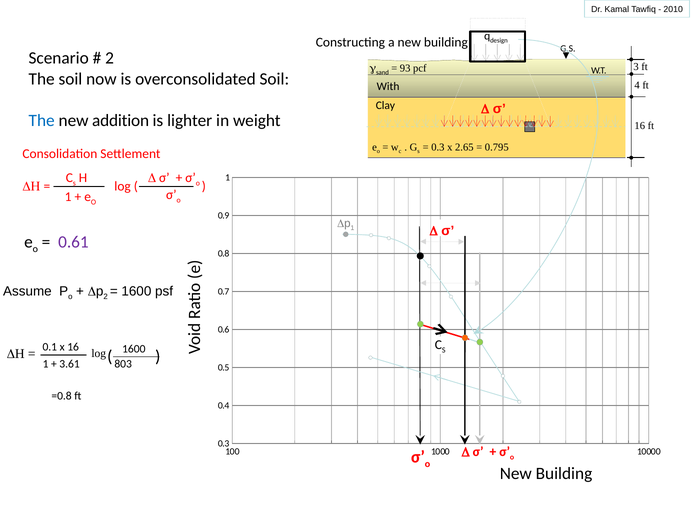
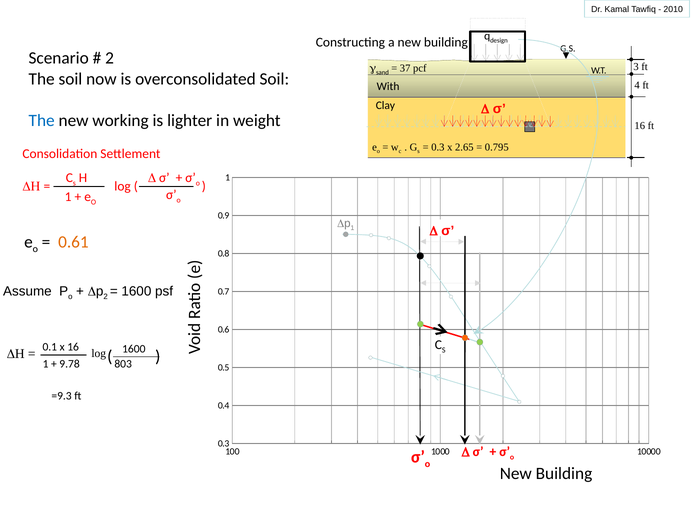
93: 93 -> 37
addition: addition -> working
0.61 colour: purple -> orange
3.61: 3.61 -> 9.78
=0.8: =0.8 -> =9.3
